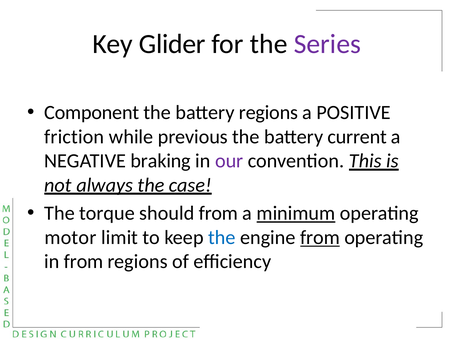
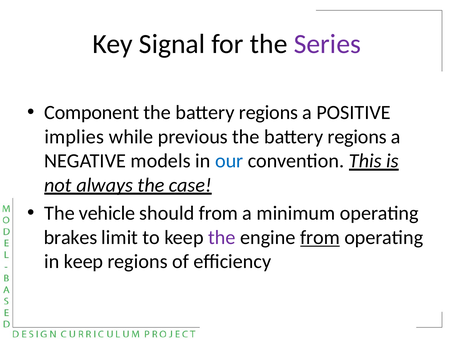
Glider: Glider -> Signal
friction: friction -> implies
current at (357, 137): current -> regions
braking: braking -> models
our colour: purple -> blue
torque: torque -> vehicle
minimum underline: present -> none
motor: motor -> brakes
the at (222, 238) colour: blue -> purple
in from: from -> keep
